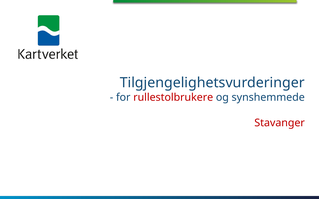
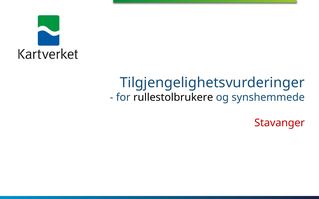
rullestolbrukere colour: red -> black
